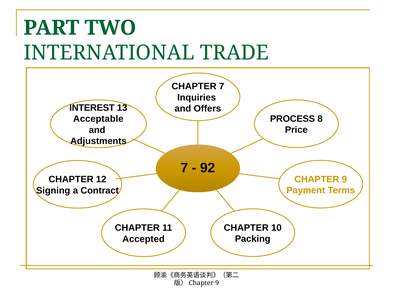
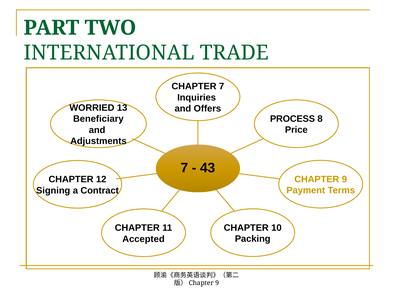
INTEREST: INTEREST -> WORRIED
Acceptable: Acceptable -> Beneficiary
92: 92 -> 43
